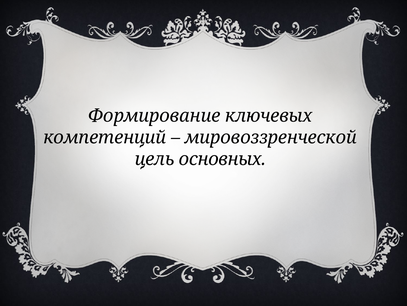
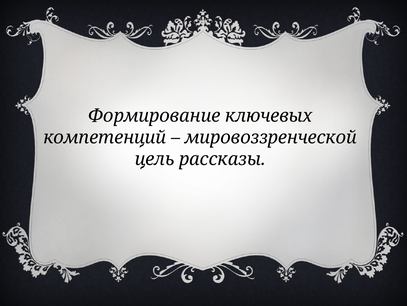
основных: основных -> рассказы
